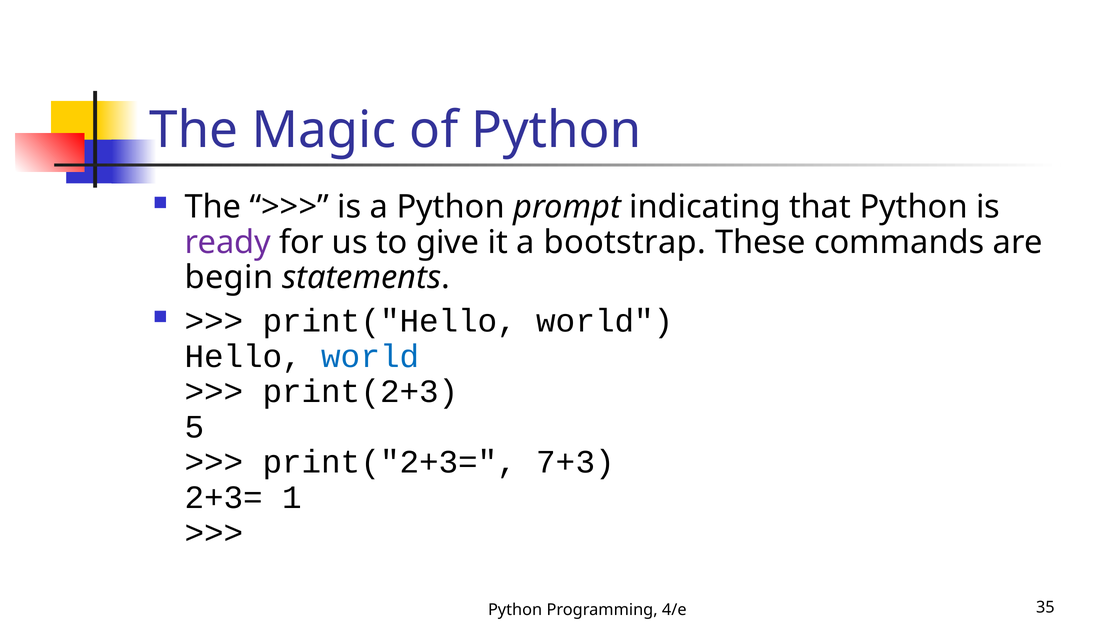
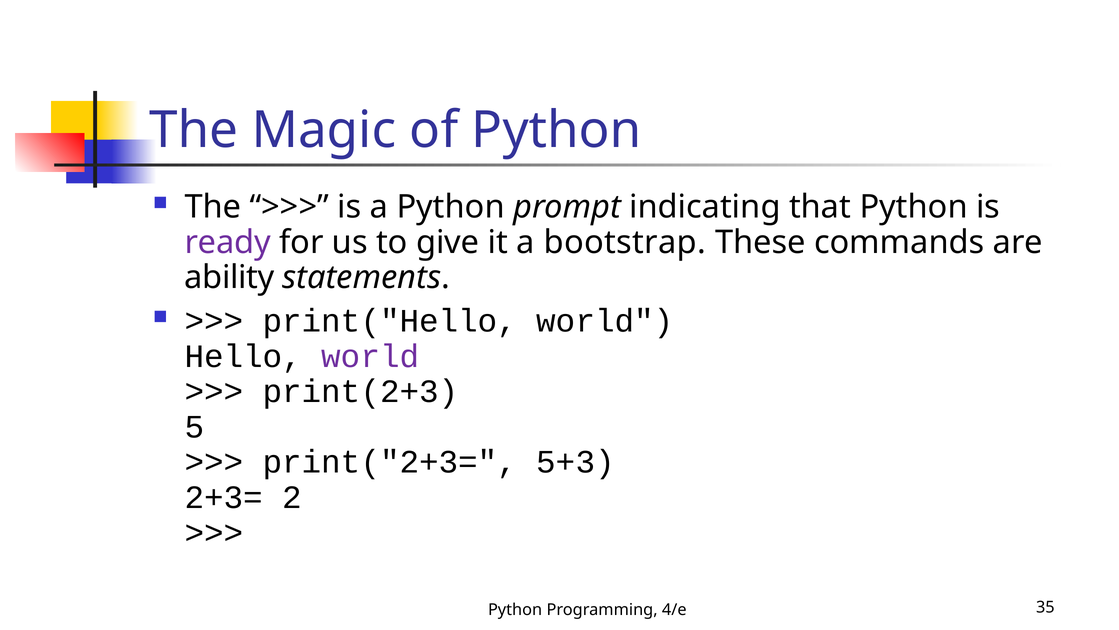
begin: begin -> ability
world at (370, 356) colour: blue -> purple
7+3: 7+3 -> 5+3
1: 1 -> 2
